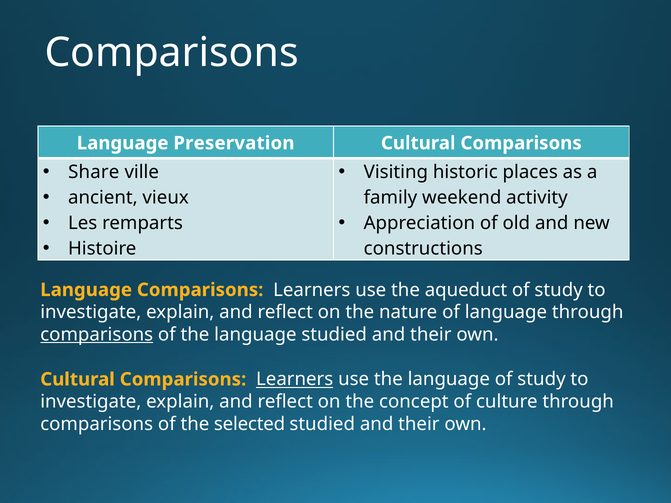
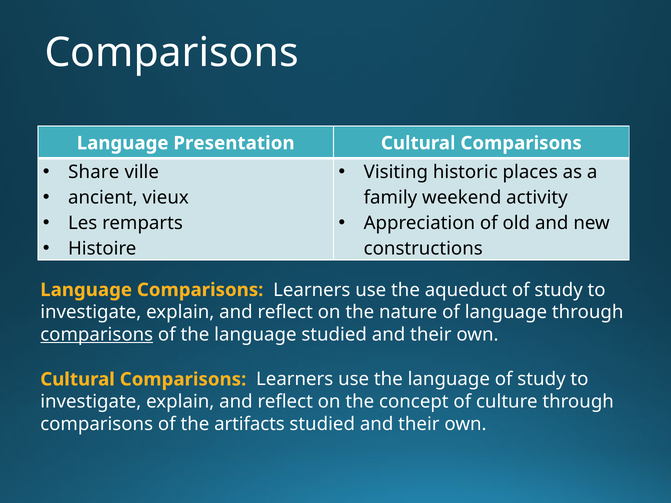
Preservation: Preservation -> Presentation
Learners at (295, 380) underline: present -> none
selected: selected -> artifacts
